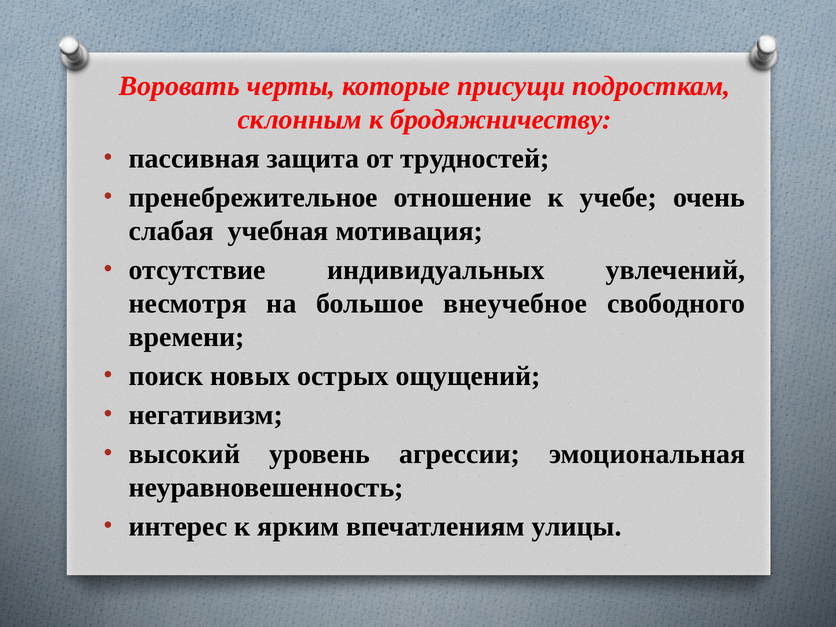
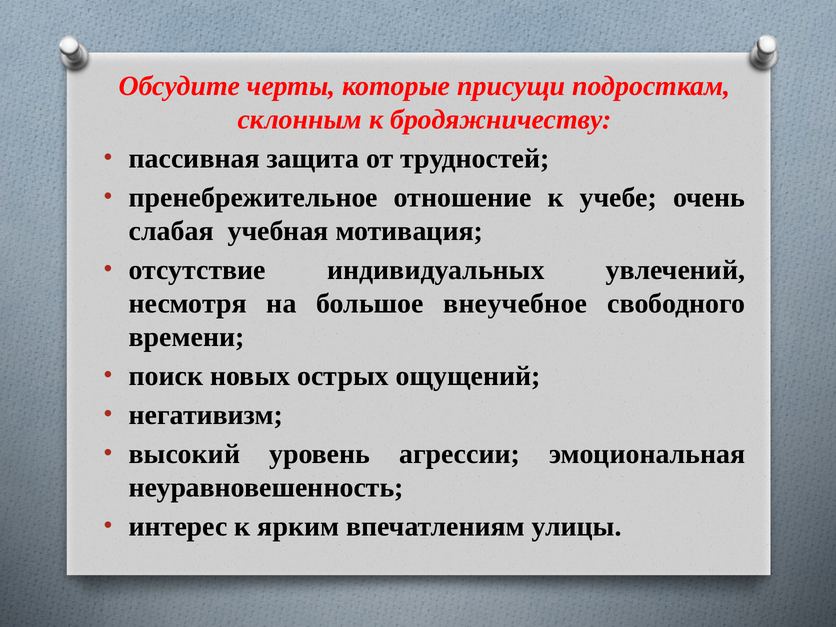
Воровать: Воровать -> Обсудите
